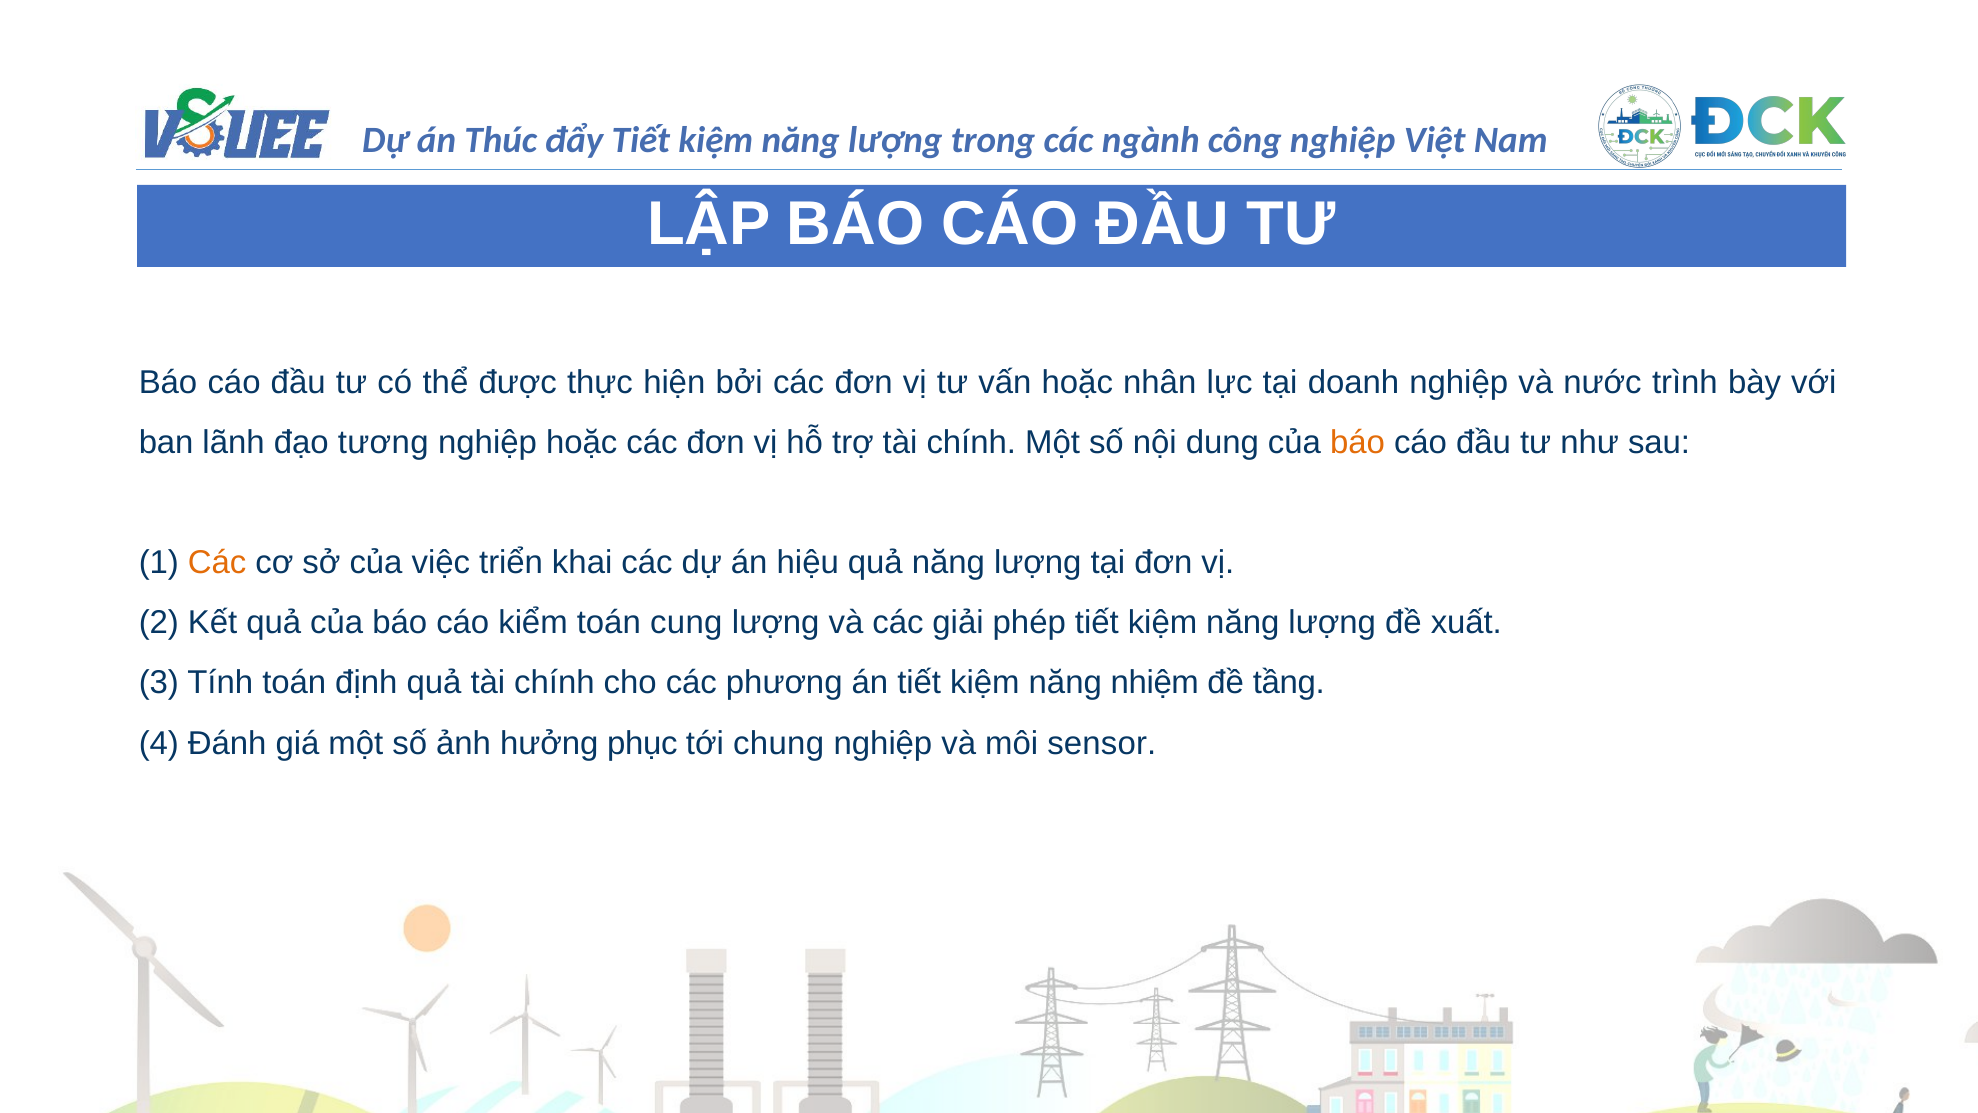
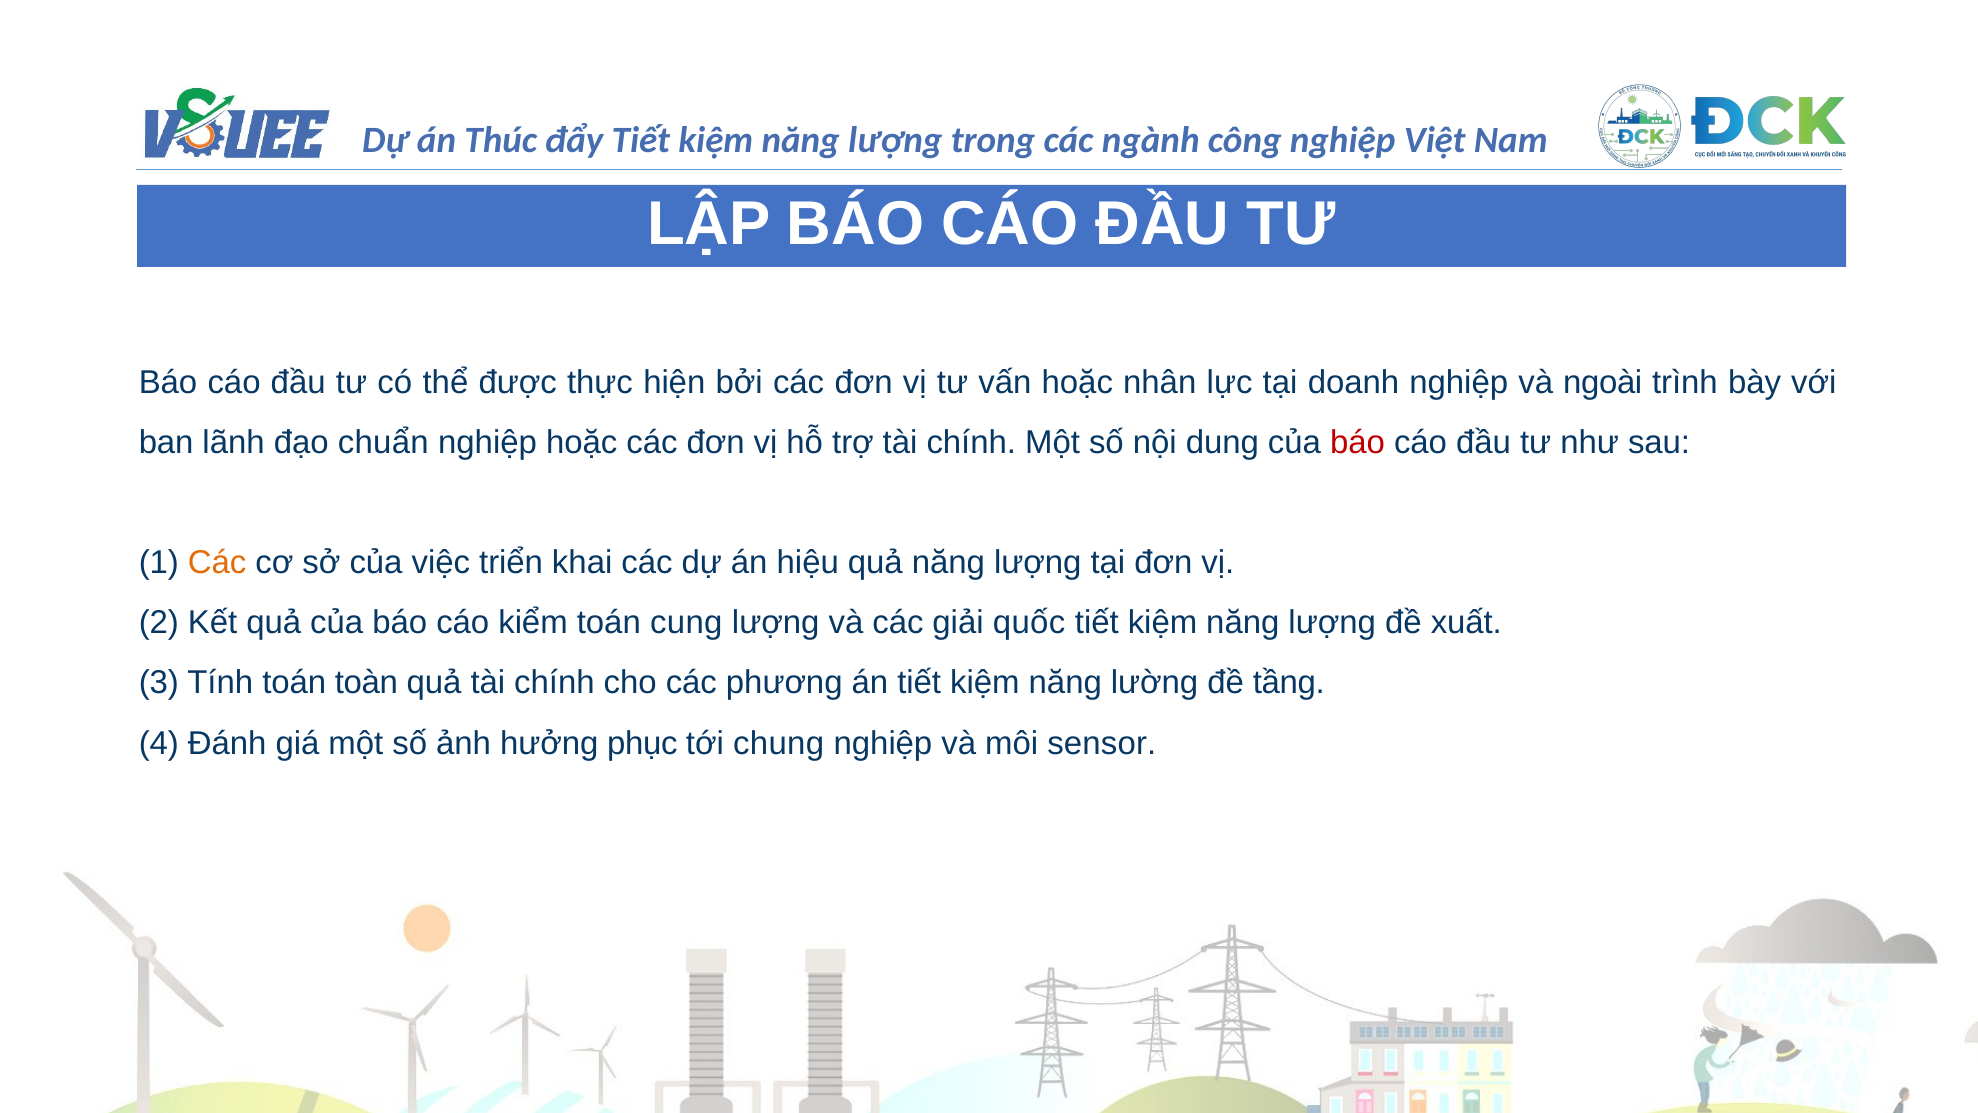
nước: nước -> ngoài
tương: tương -> chuẩn
báo at (1358, 442) colour: orange -> red
phép: phép -> quốc
định: định -> toàn
nhiệm: nhiệm -> lường
